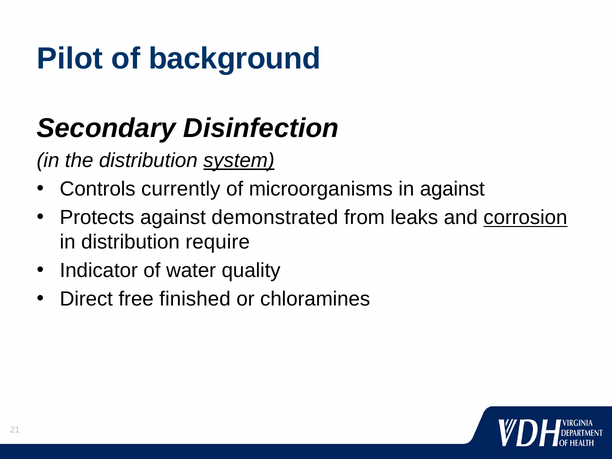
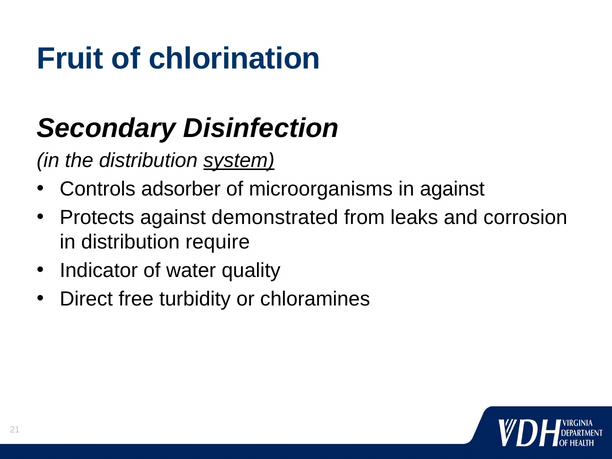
Pilot: Pilot -> Fruit
background: background -> chlorination
currently: currently -> adsorber
corrosion underline: present -> none
finished: finished -> turbidity
